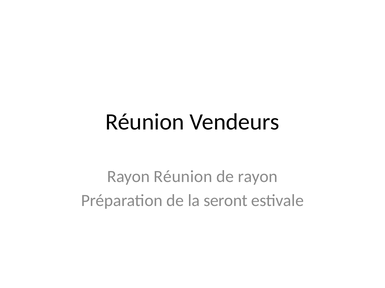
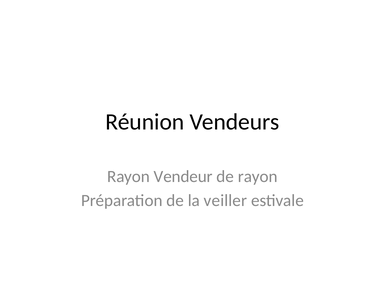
Rayon Réunion: Réunion -> Vendeur
seront: seront -> veiller
